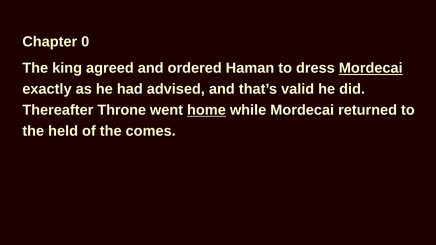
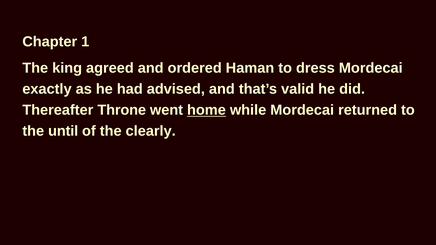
0: 0 -> 1
Mordecai at (371, 68) underline: present -> none
held: held -> until
comes: comes -> clearly
